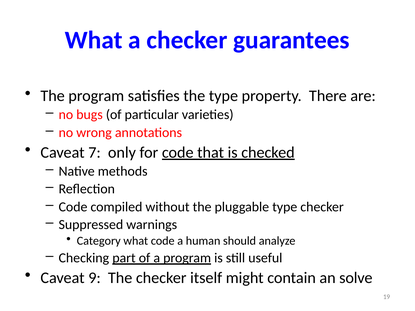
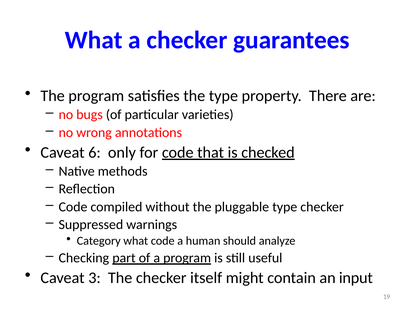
7: 7 -> 6
9: 9 -> 3
solve: solve -> input
